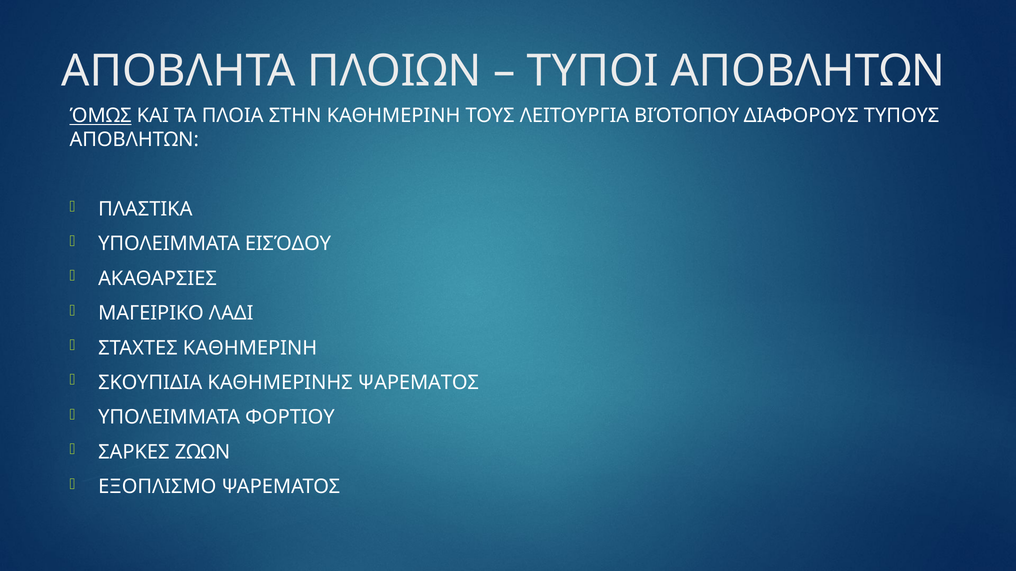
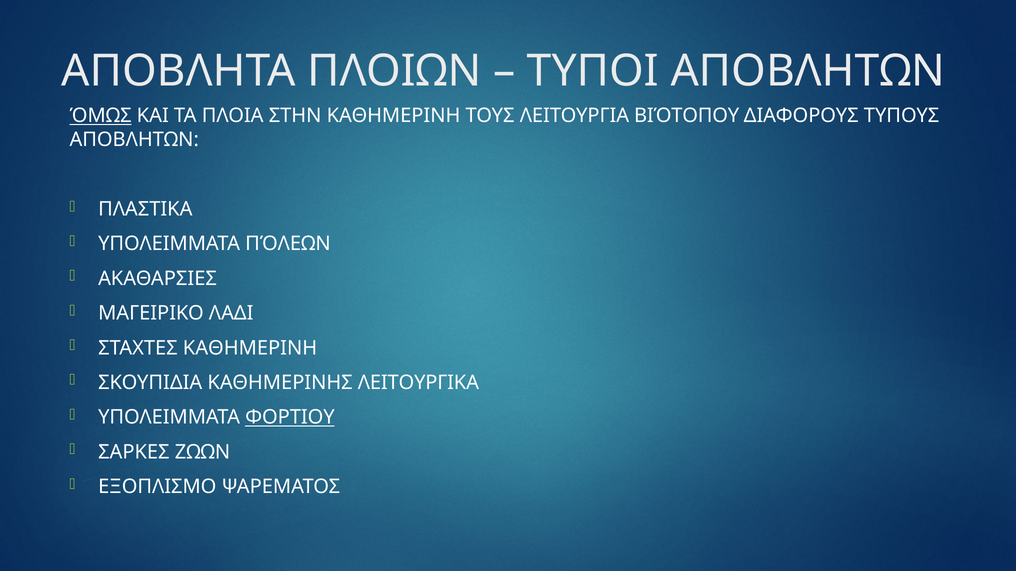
ΕΙΣΌΔΟΥ: ΕΙΣΌΔΟΥ -> ΠΌΛΕΩΝ
ΚΑΘΗΜΕΡΙΝΗΣ ΨΑΡΕΜΑΤΟΣ: ΨΑΡΕΜΑΤΟΣ -> ΛΕΙΤΟΥΡΓΙΚΑ
ΦΟΡΤΙΟΥ underline: none -> present
